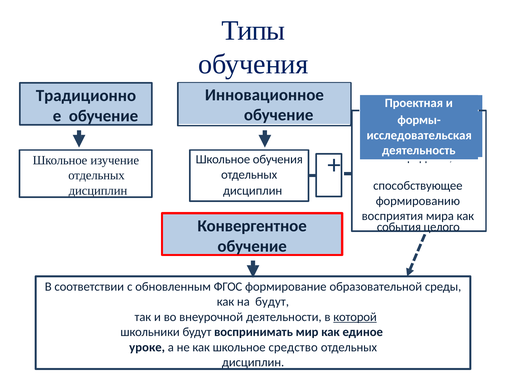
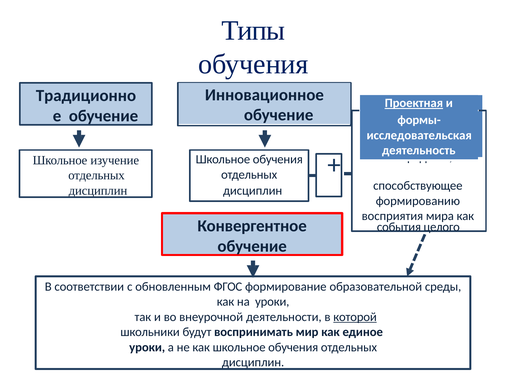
Проектная underline: none -> present
на будут: будут -> уроки
уроке at (147, 348): уроке -> уроки
как школьное средство: средство -> обучения
